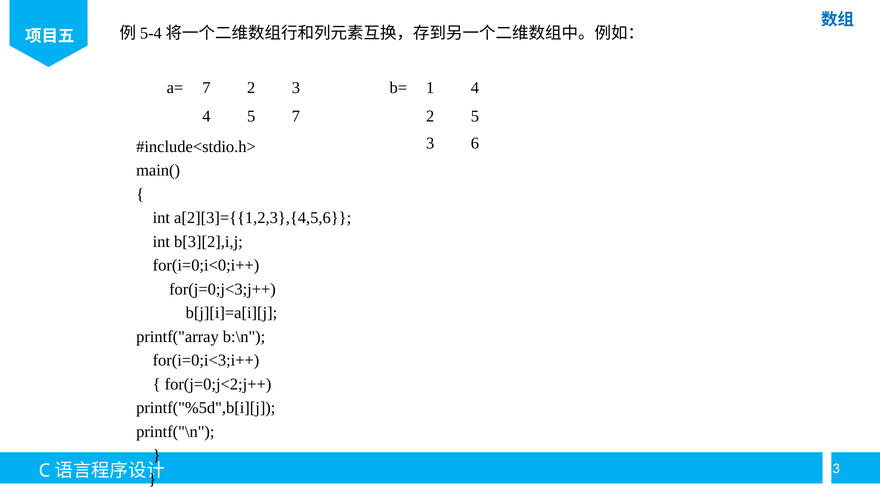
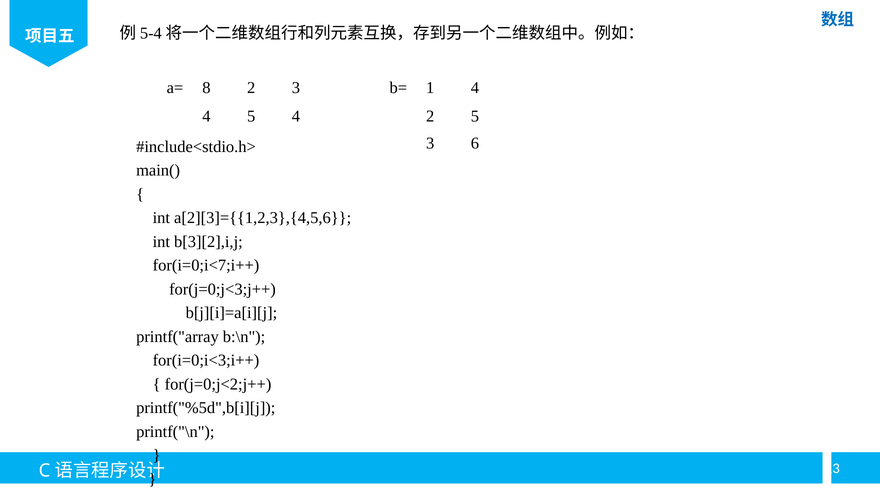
a= 7: 7 -> 8
5 7: 7 -> 4
for(i=0;i<0;i++: for(i=0;i<0;i++ -> for(i=0;i<7;i++
